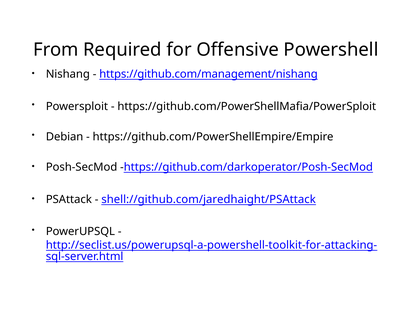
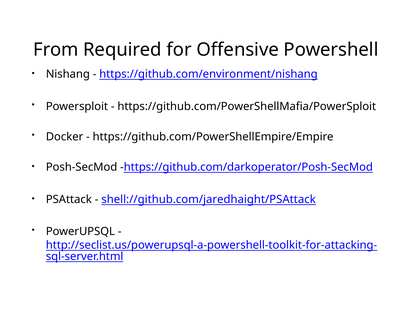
https://github.com/management/nishang: https://github.com/management/nishang -> https://github.com/environment/nishang
Debian: Debian -> Docker
